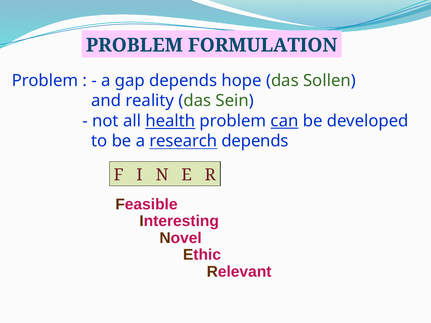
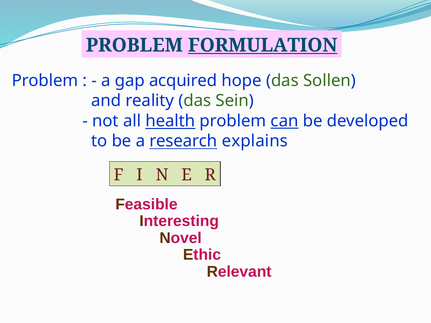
FORMULATION underline: none -> present
gap depends: depends -> acquired
research depends: depends -> explains
